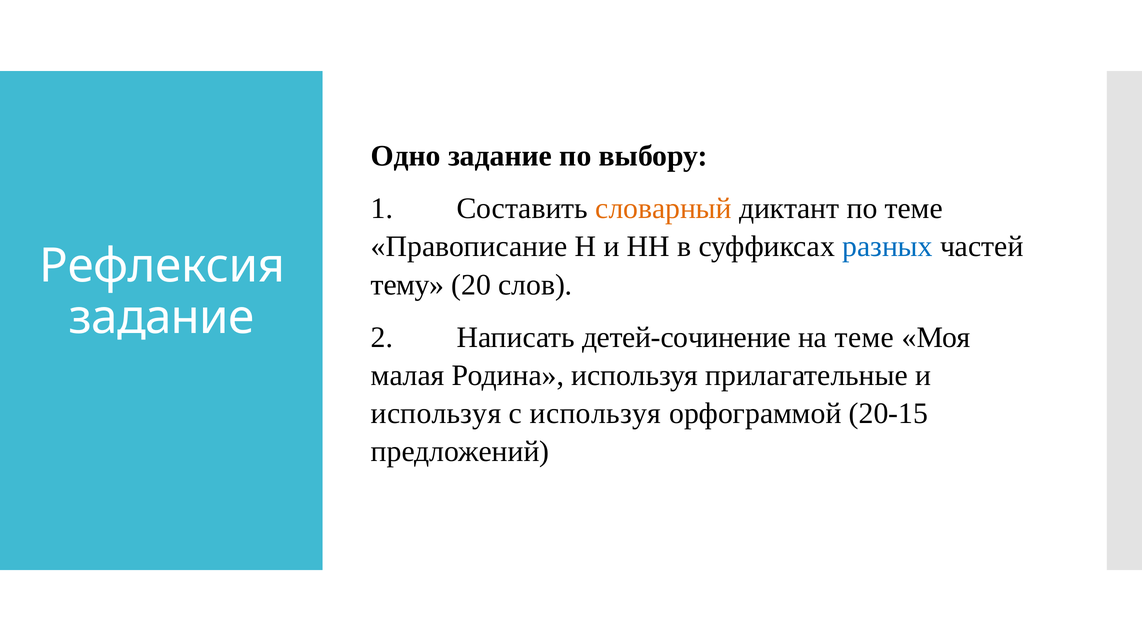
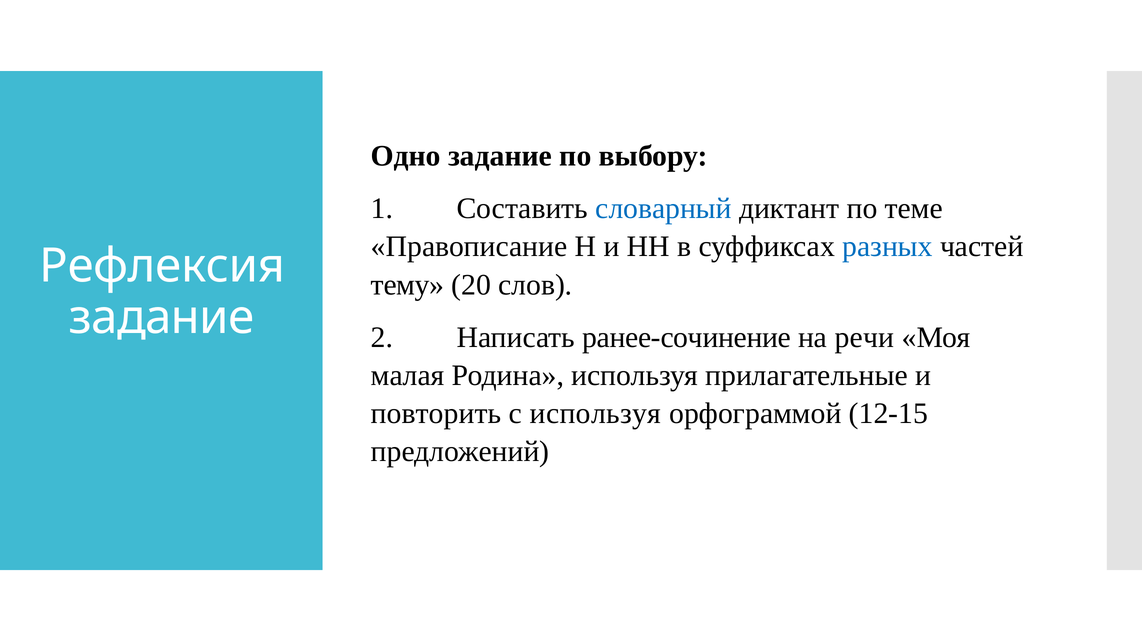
словарный colour: orange -> blue
детей-сочинение: детей-сочинение -> ранее-сочинение
на теме: теме -> речи
используя at (436, 414): используя -> повторить
20-15: 20-15 -> 12-15
